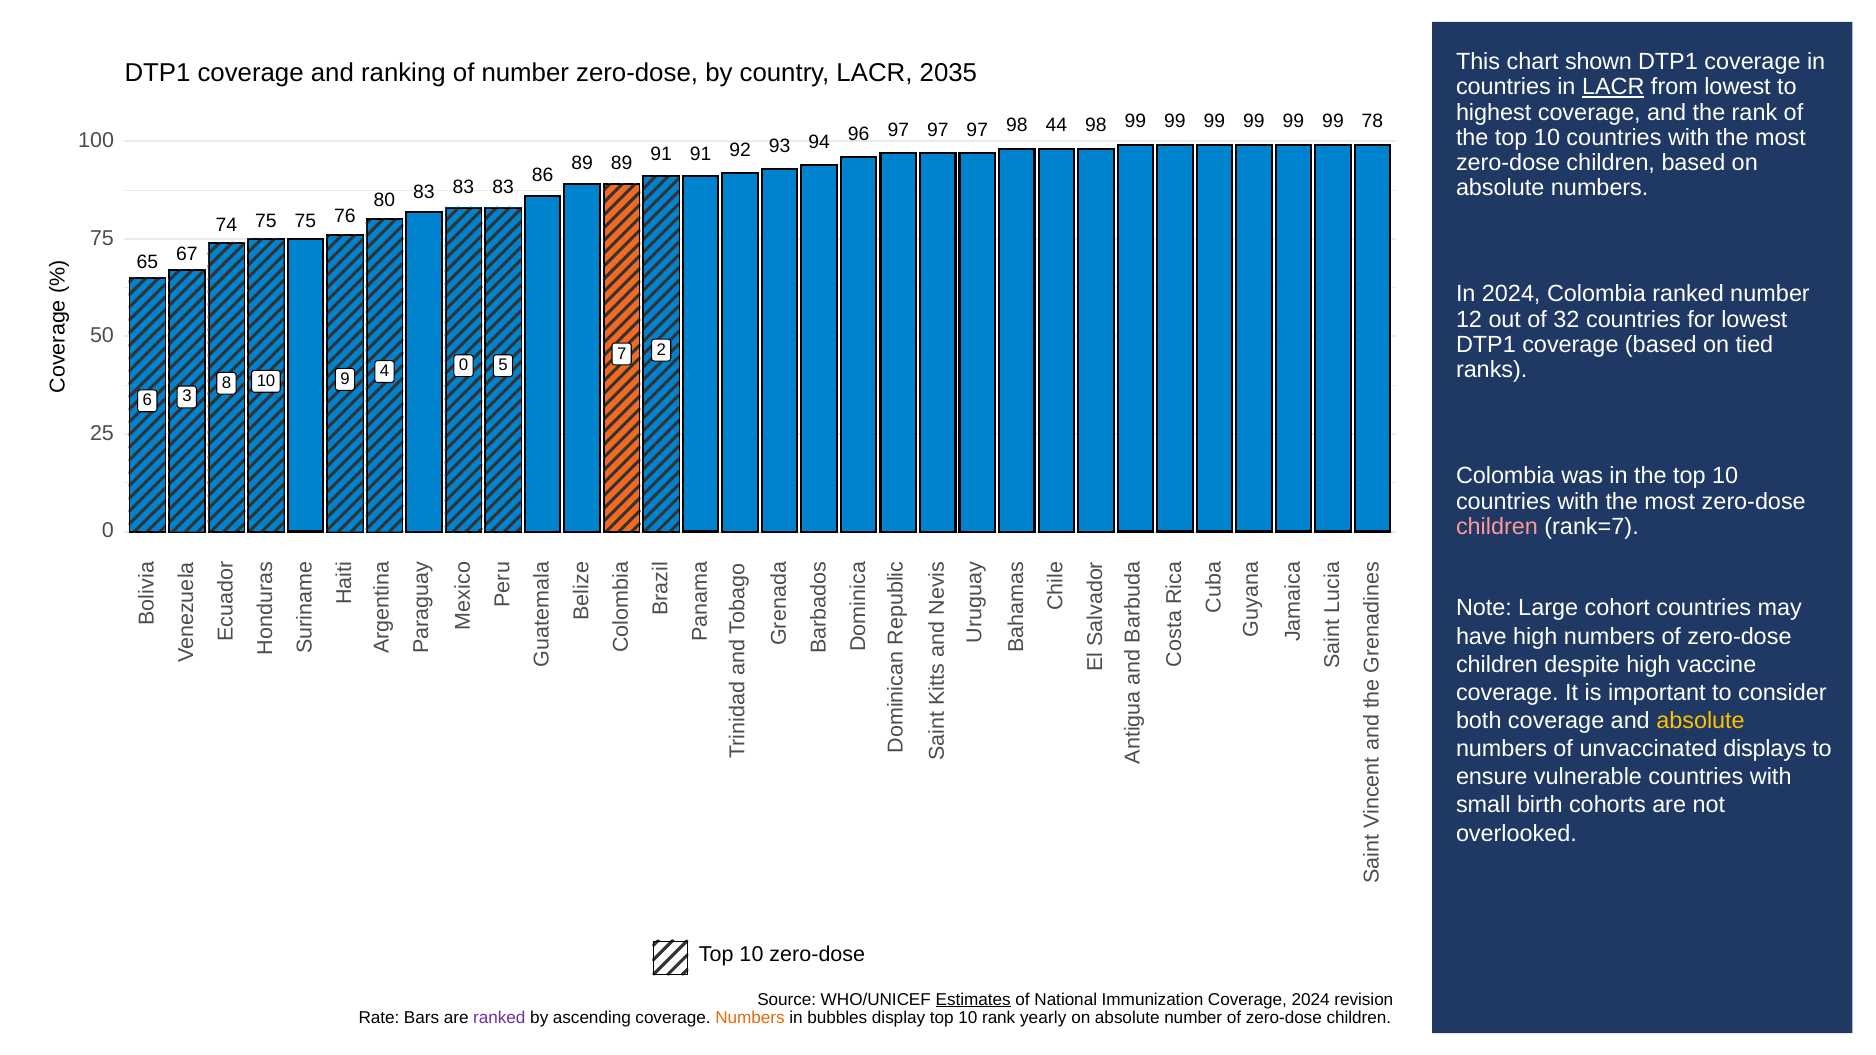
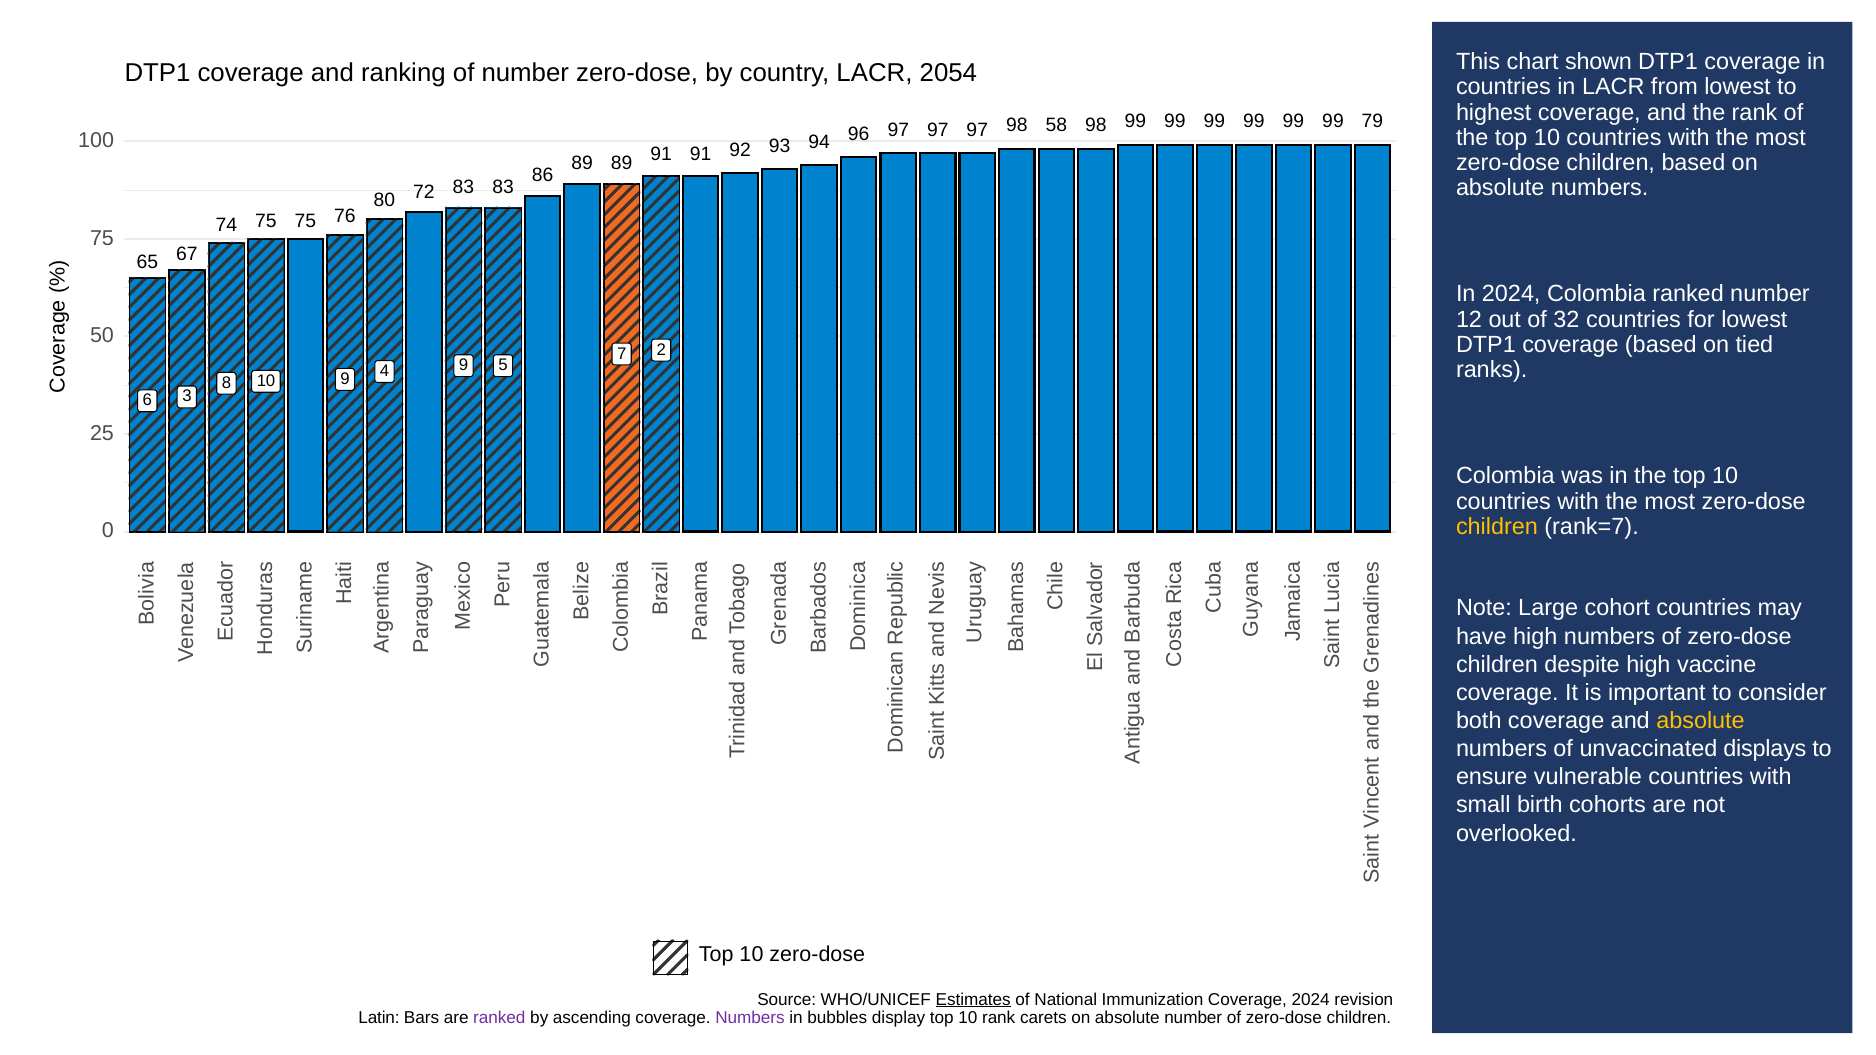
2035: 2035 -> 2054
LACR at (1613, 87) underline: present -> none
78: 78 -> 79
44: 44 -> 58
80 83: 83 -> 72
4 0: 0 -> 9
children at (1497, 527) colour: pink -> yellow
Rate: Rate -> Latin
Numbers at (750, 1018) colour: orange -> purple
yearly: yearly -> carets
